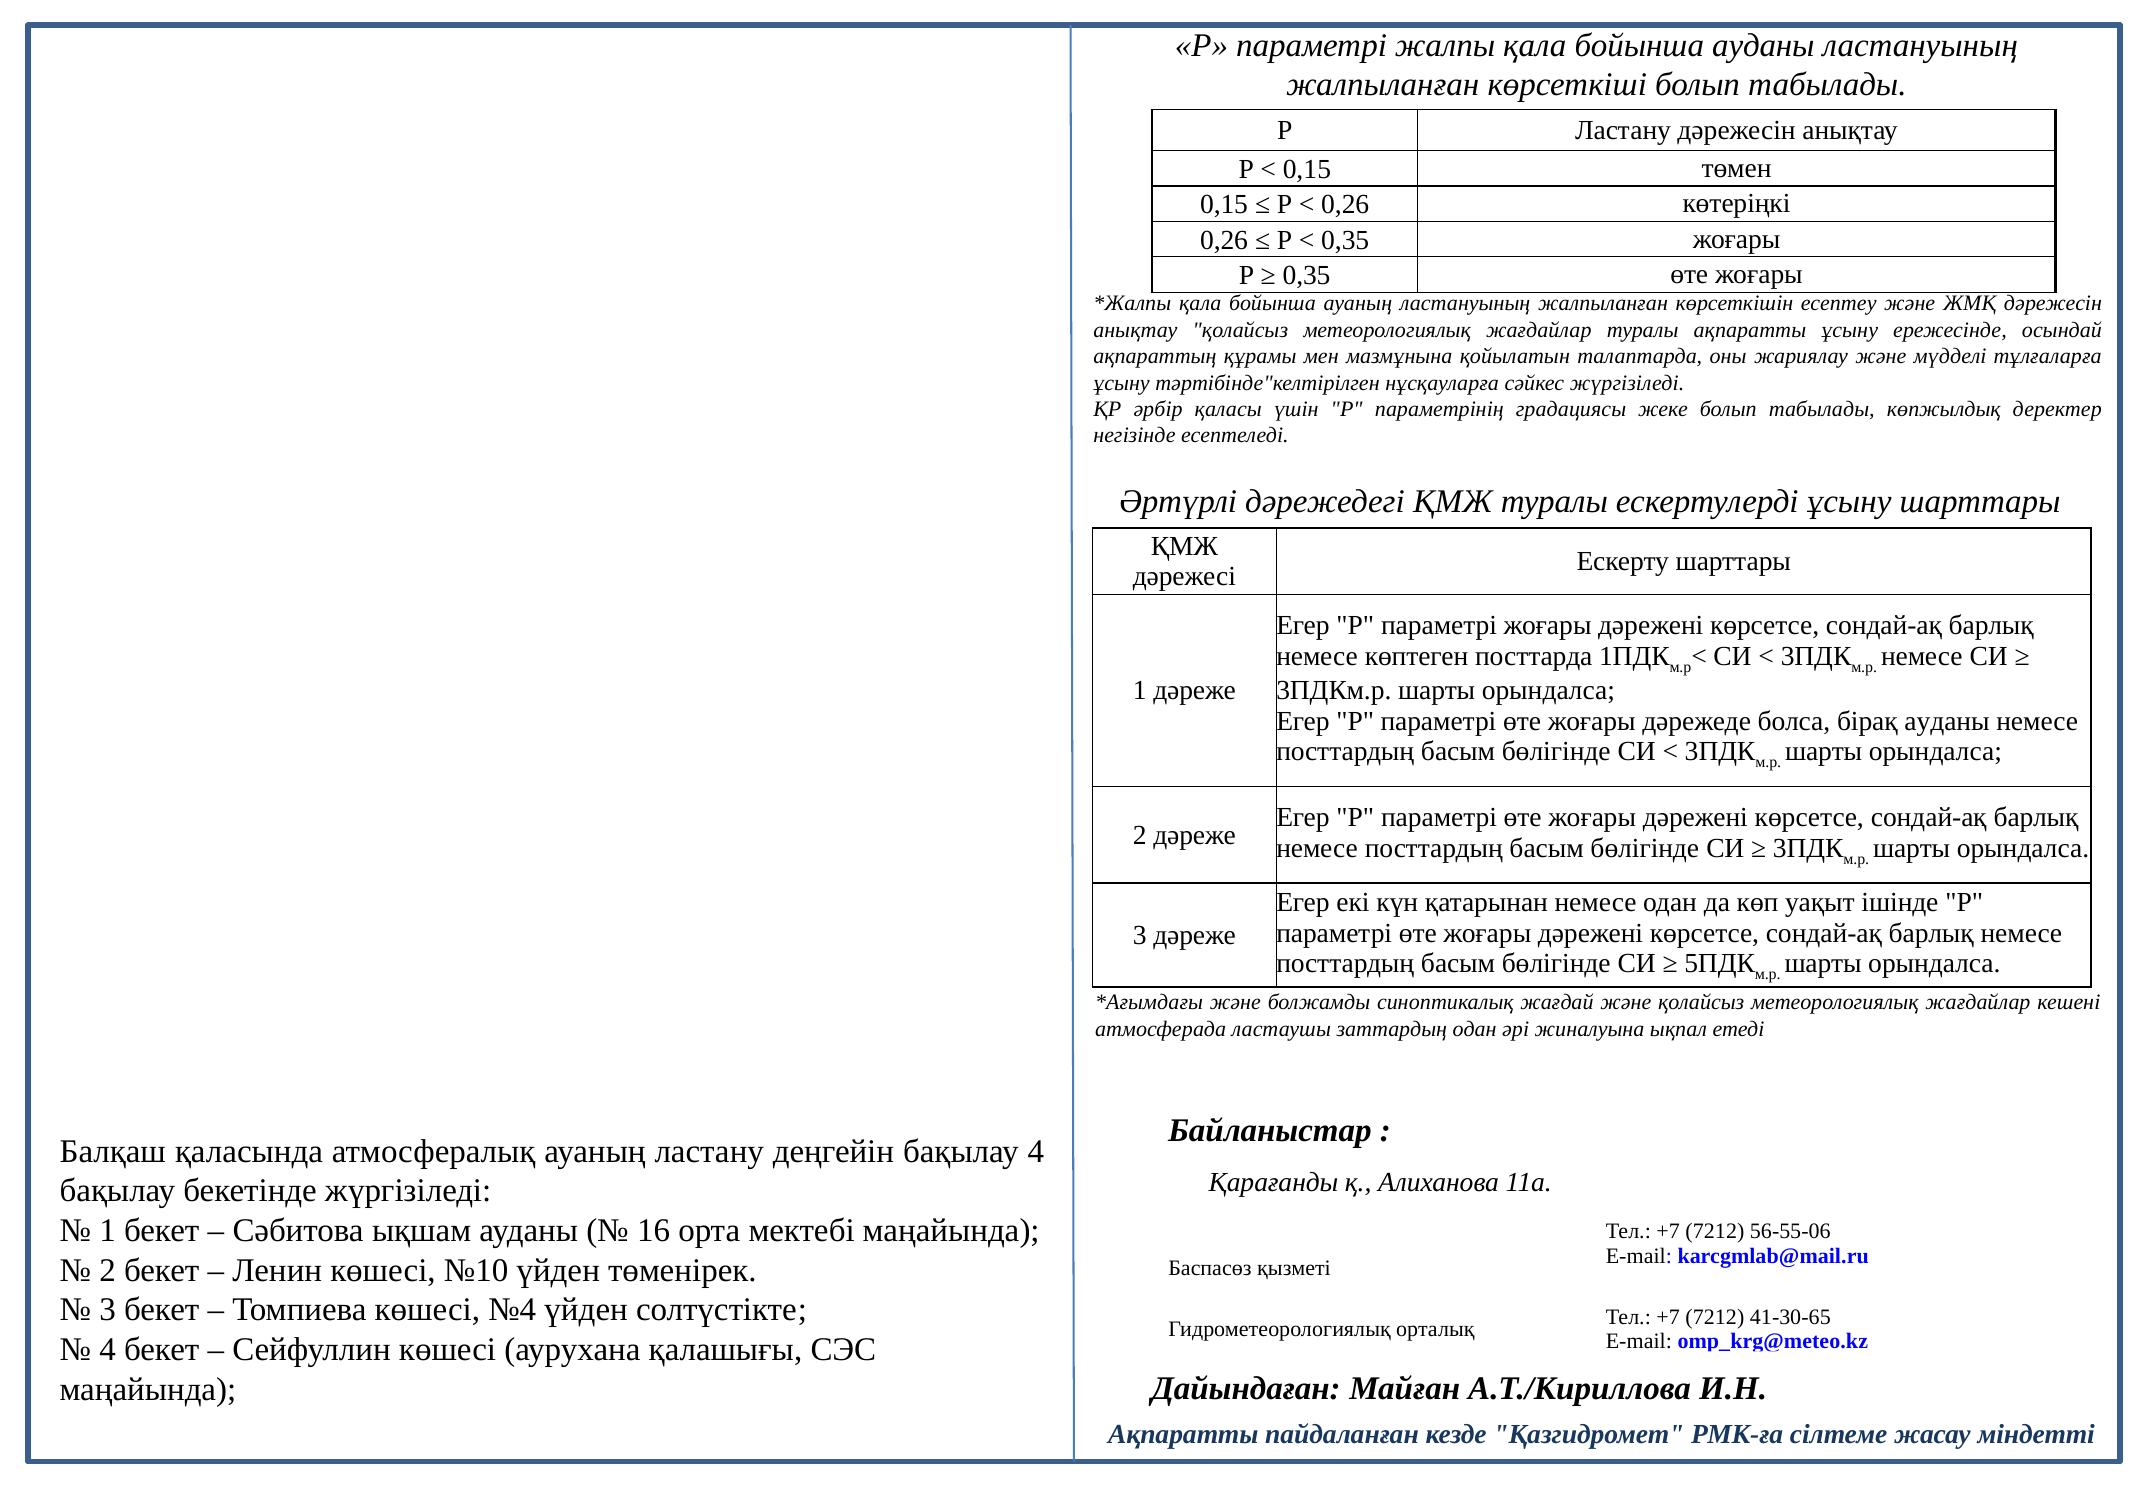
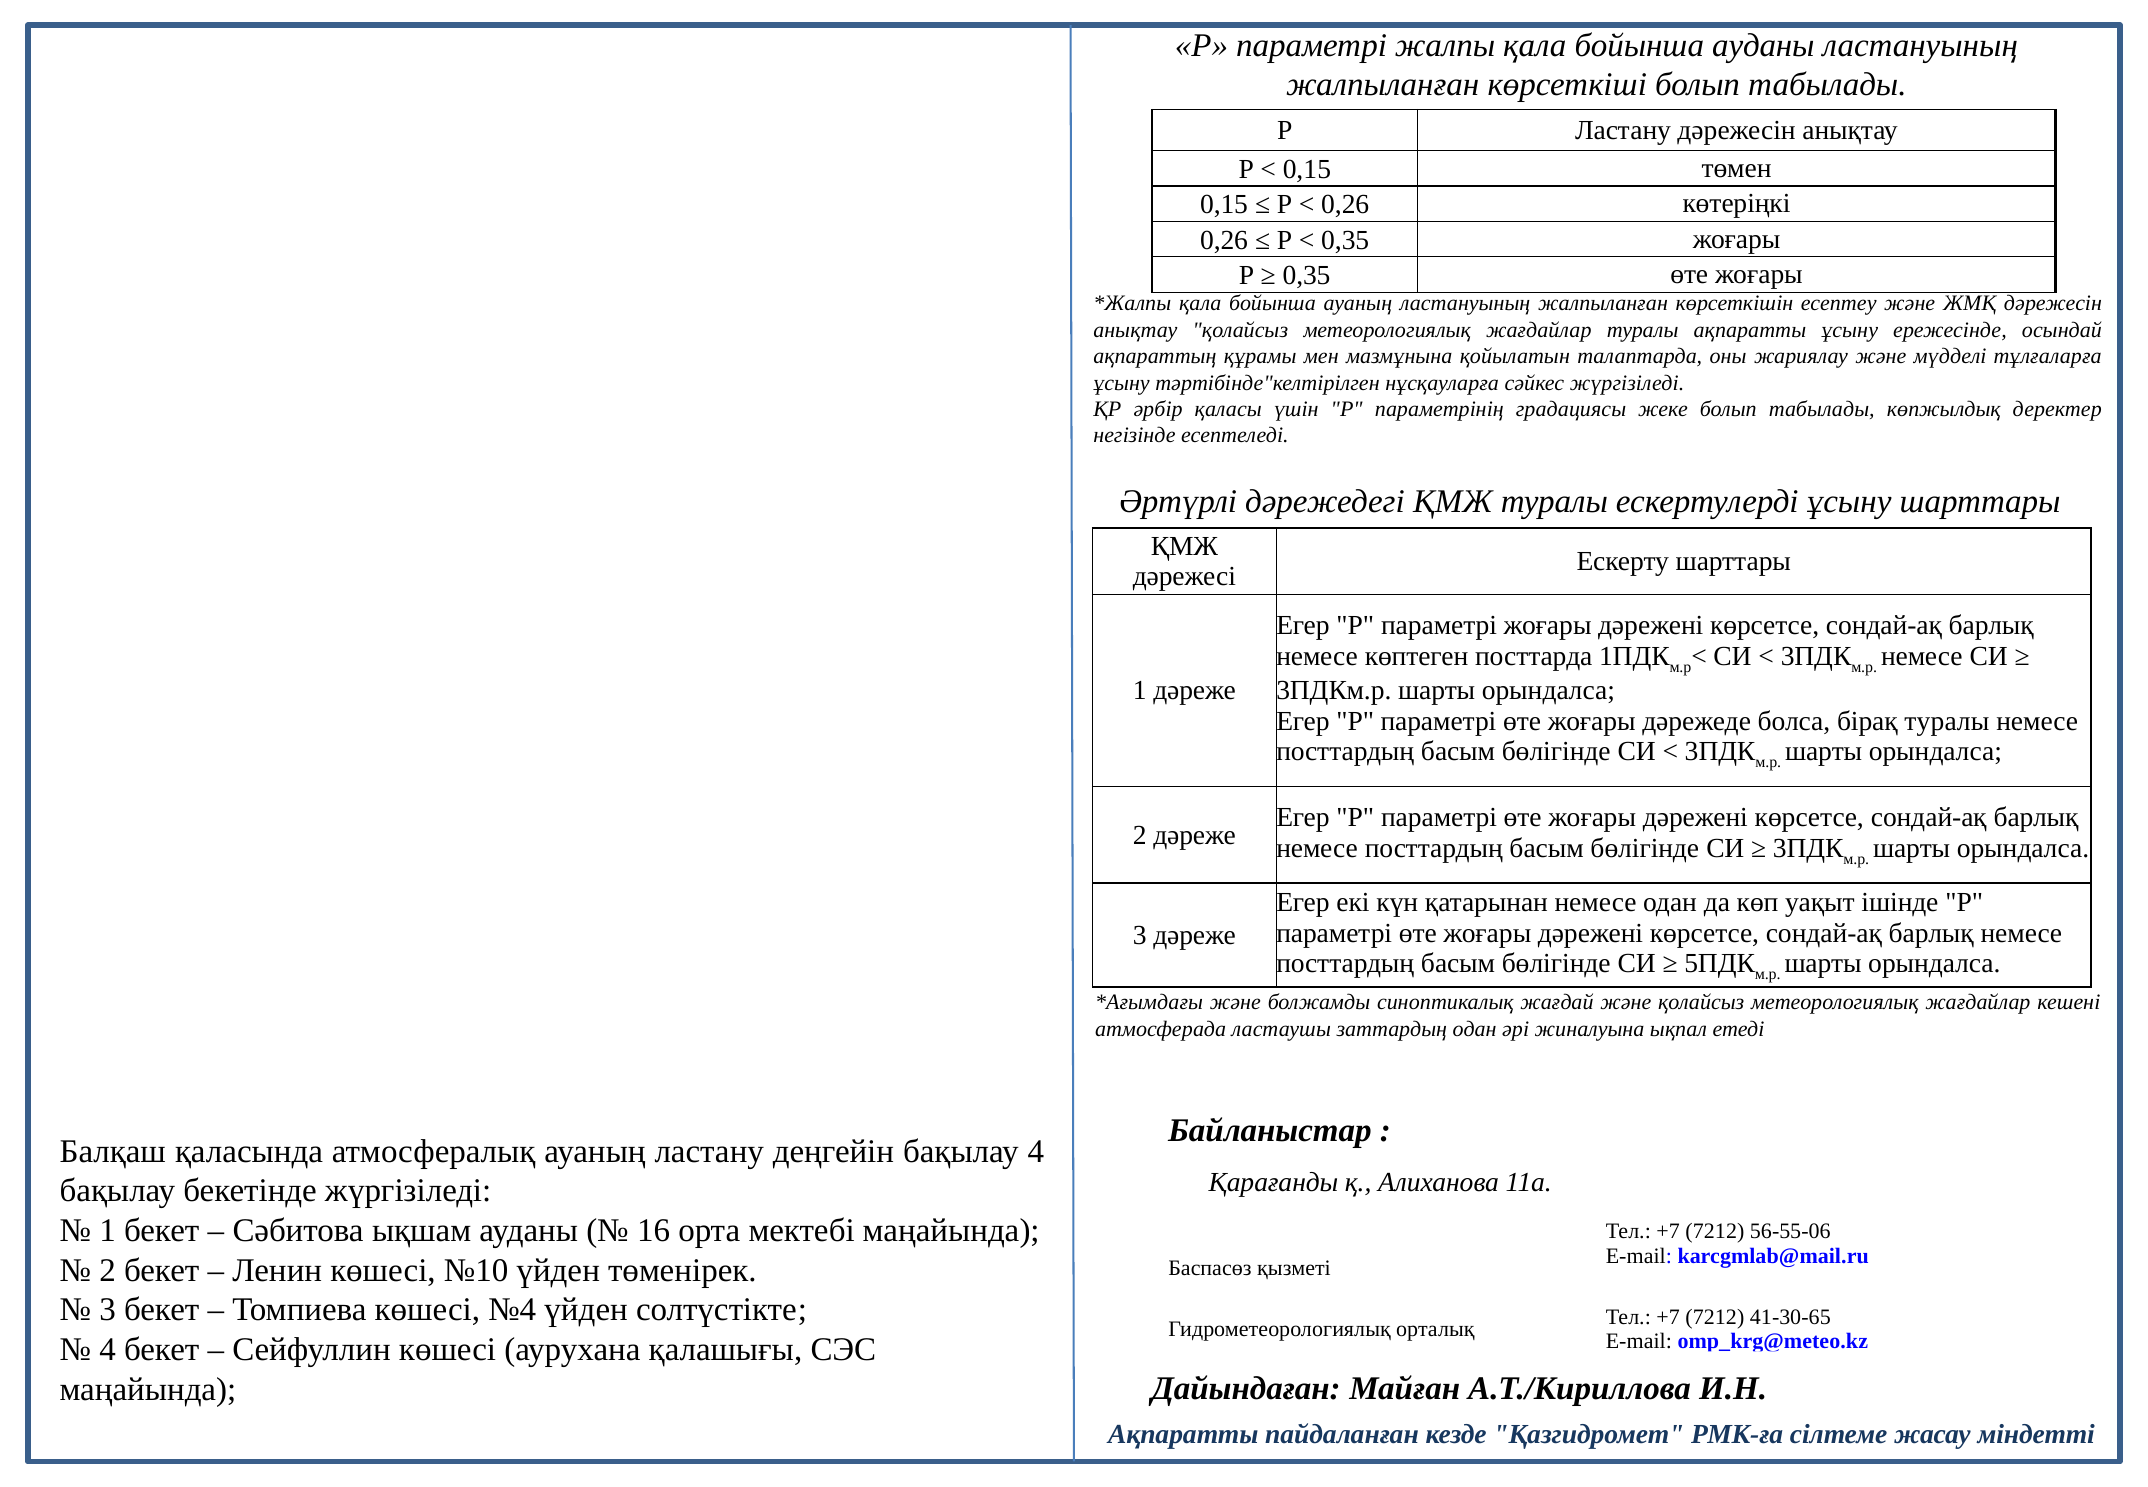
бірақ ауданы: ауданы -> туралы
